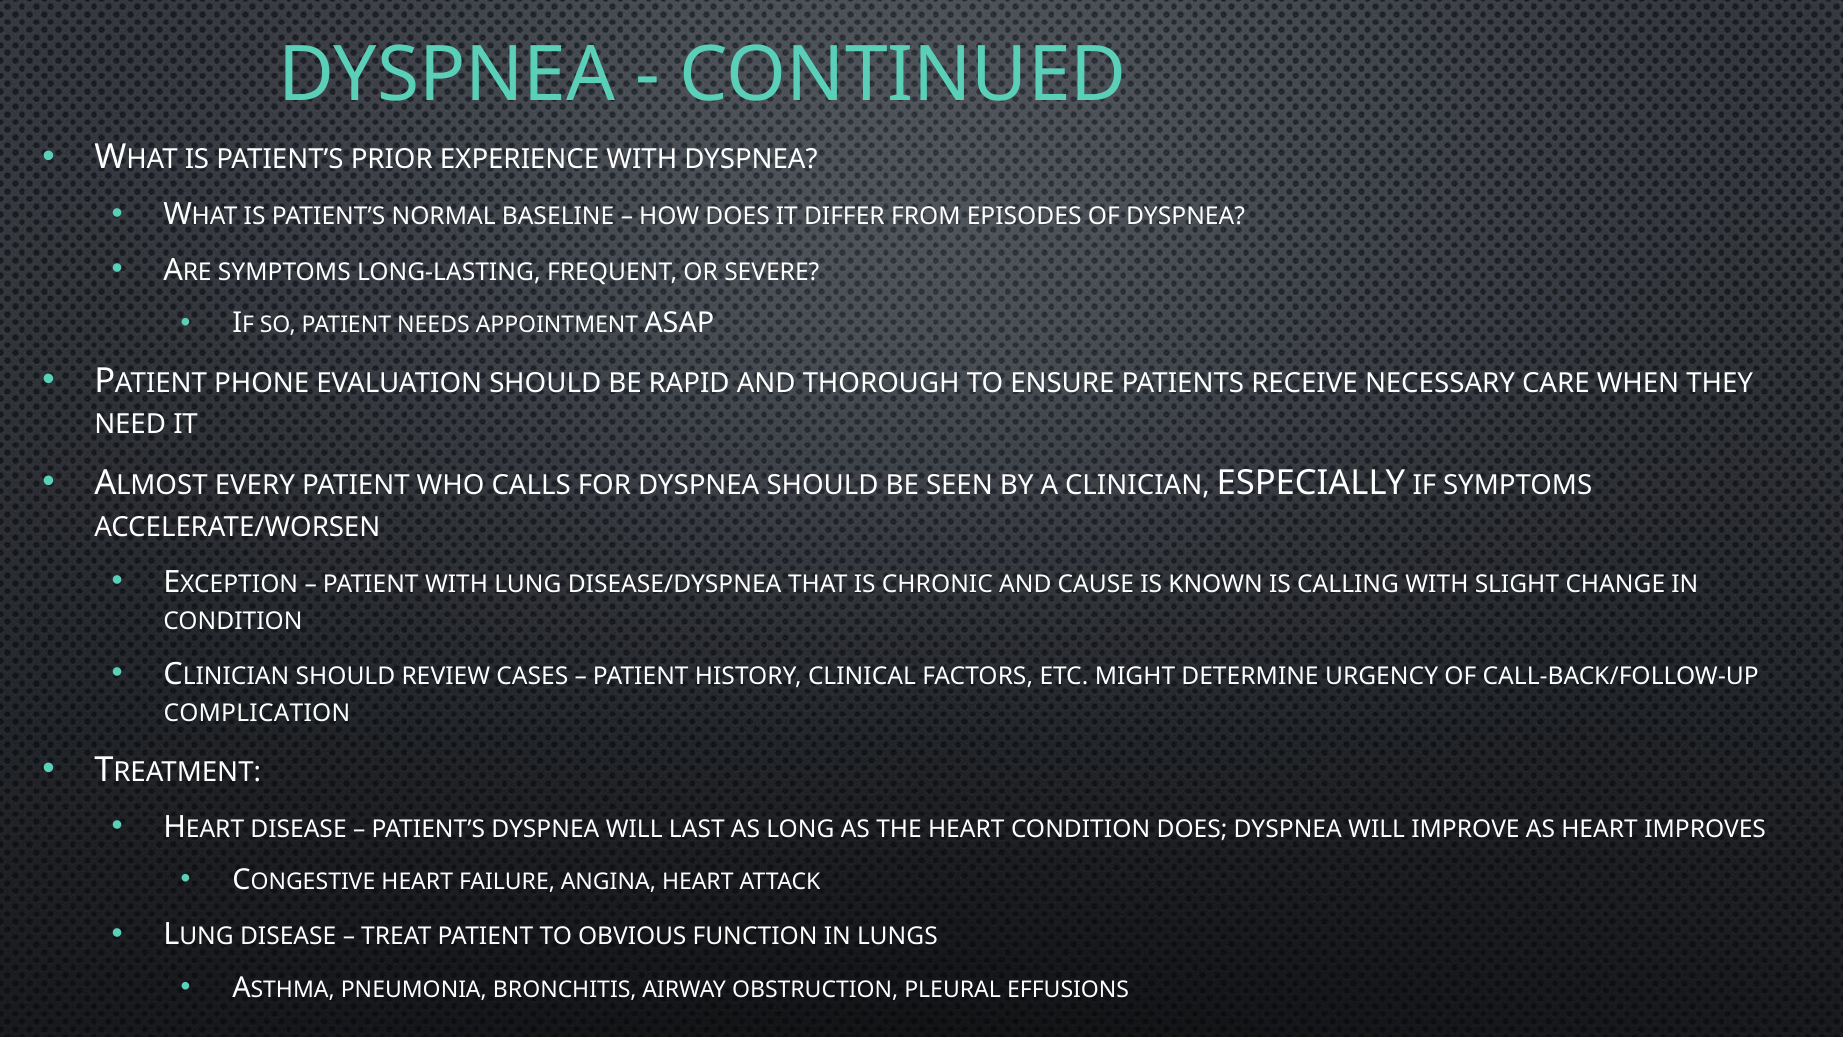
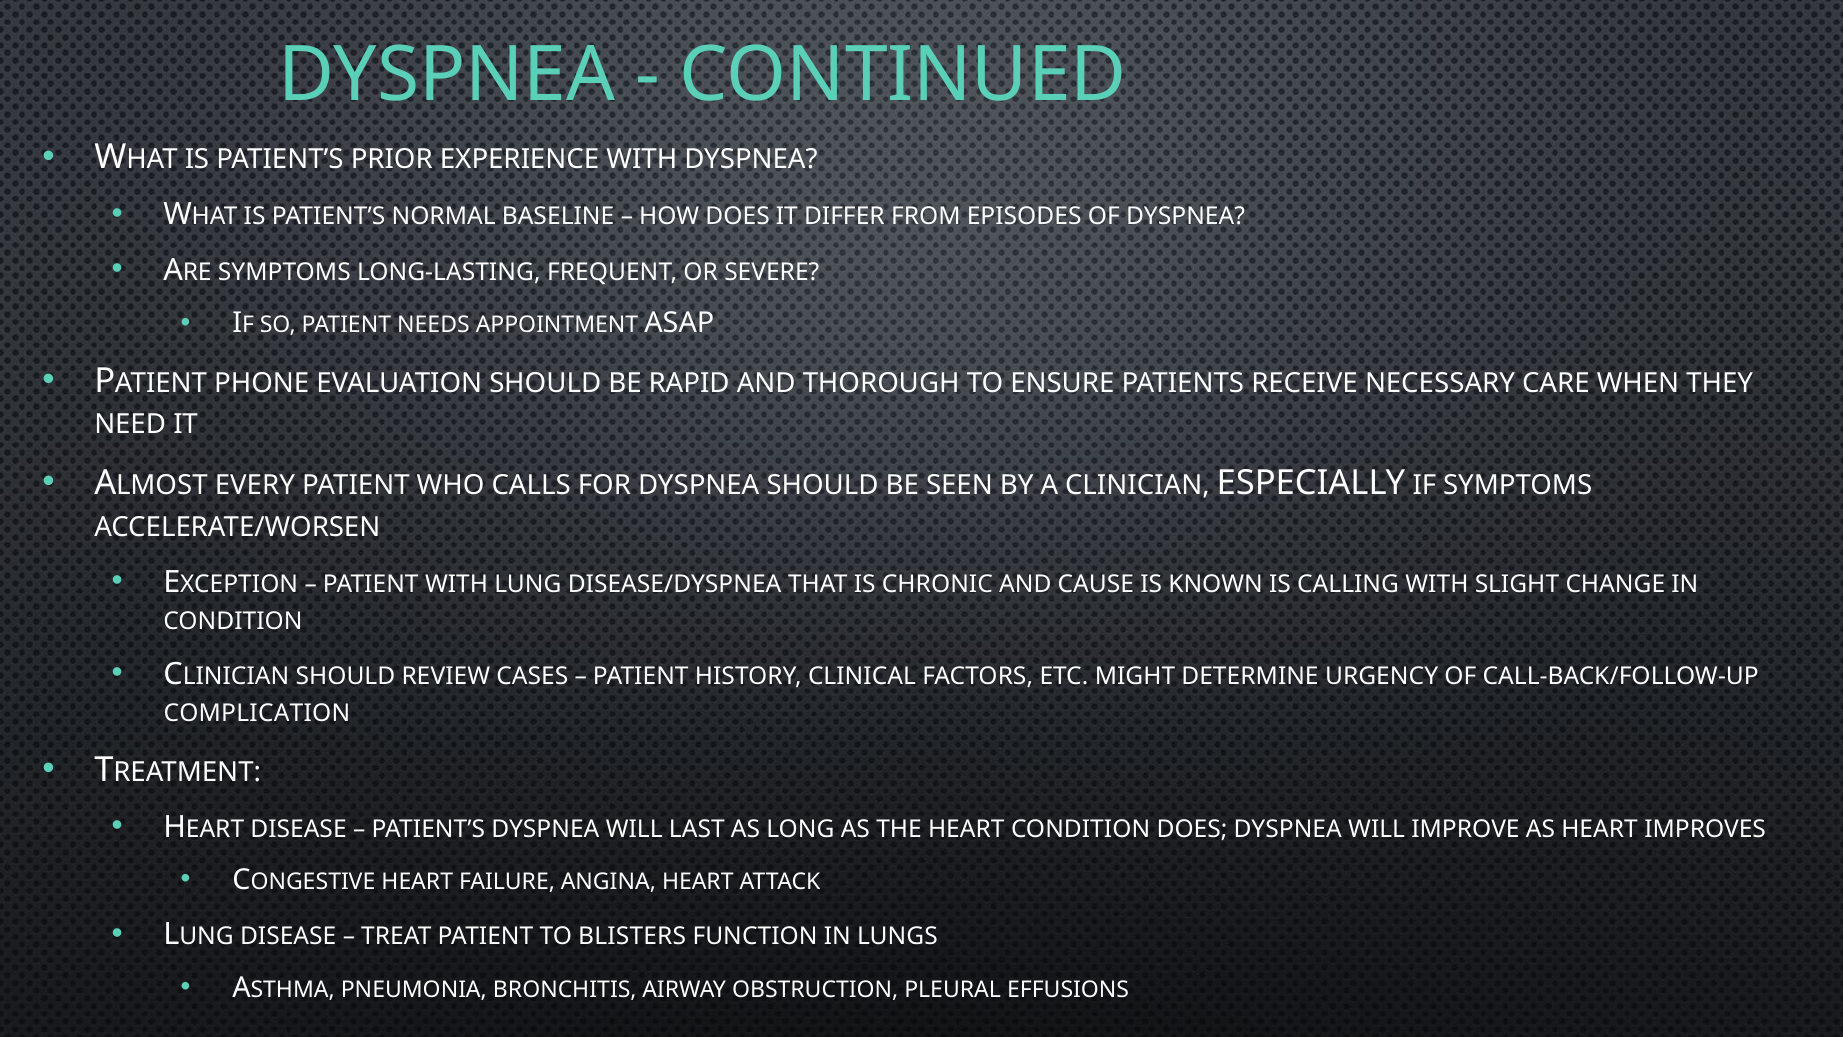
OBVIOUS: OBVIOUS -> BLISTERS
